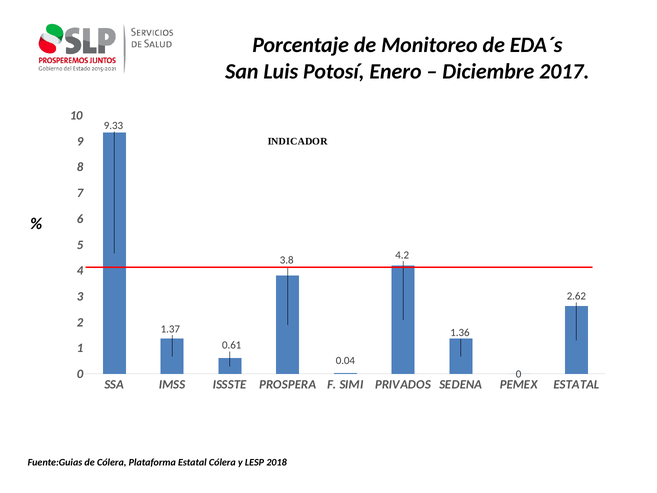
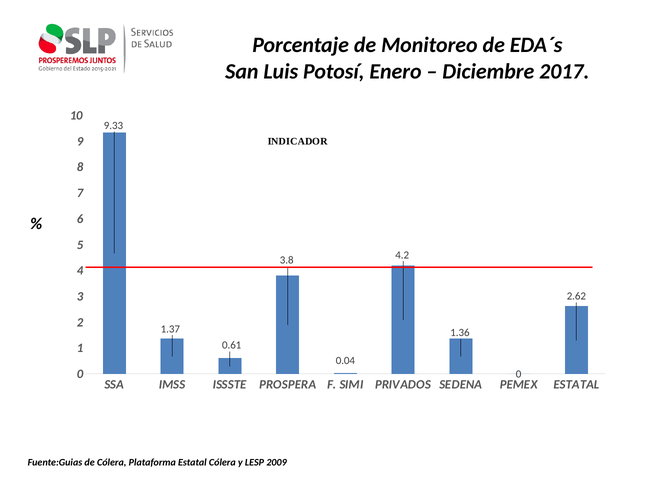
2018: 2018 -> 2009
